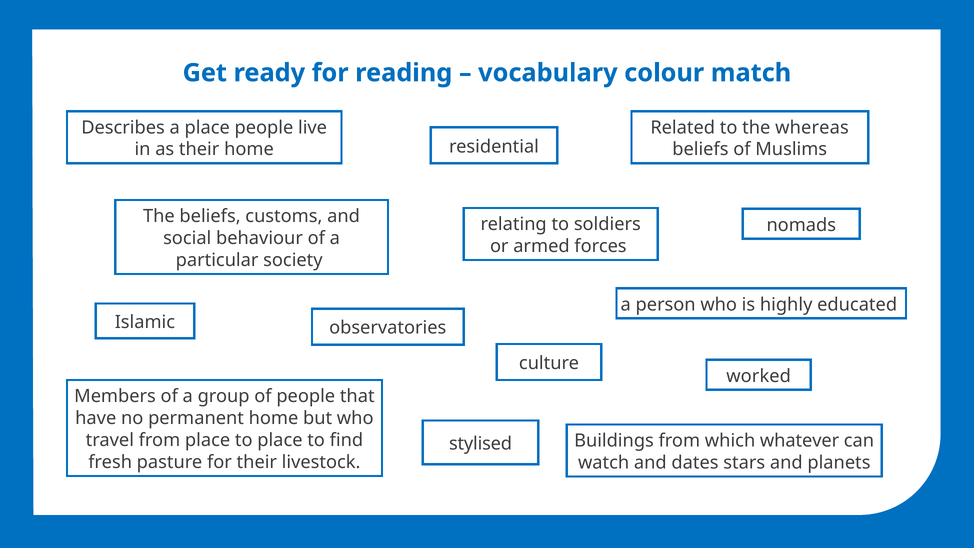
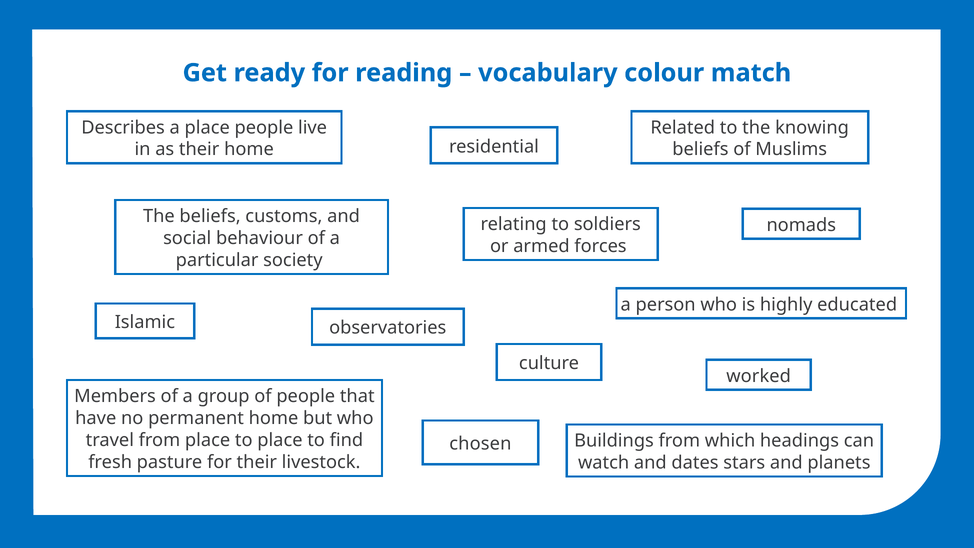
whereas: whereas -> knowing
whatever: whatever -> headings
stylised: stylised -> chosen
